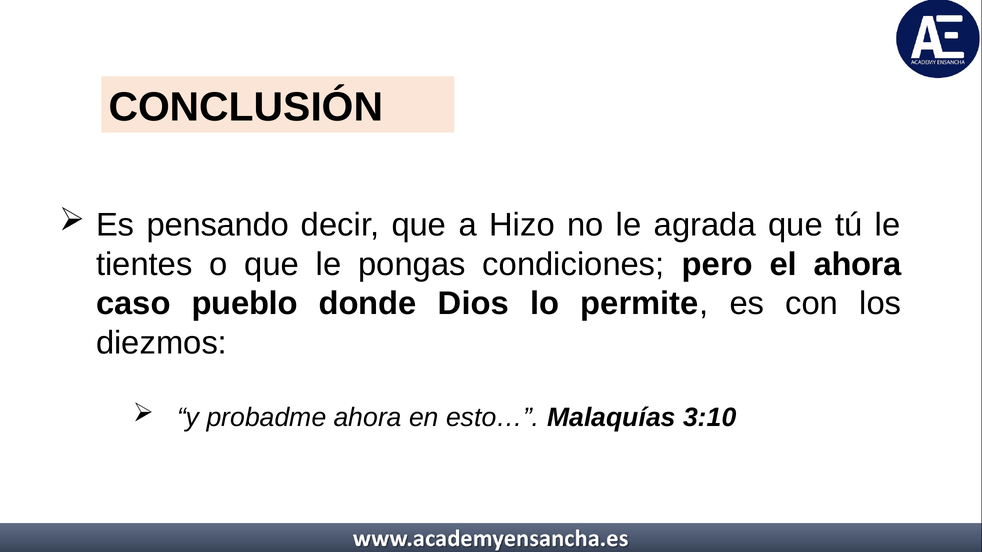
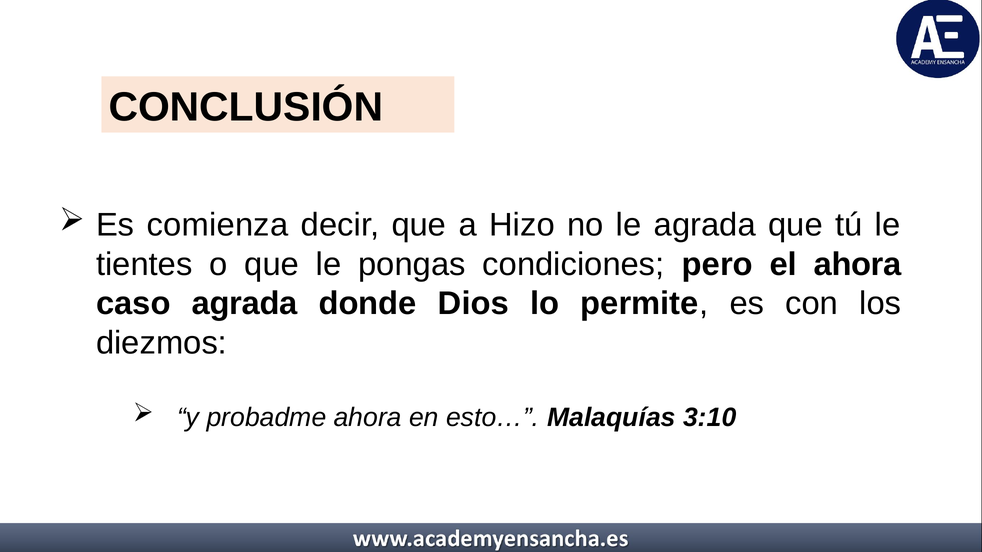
pensando: pensando -> comienza
caso pueblo: pueblo -> agrada
